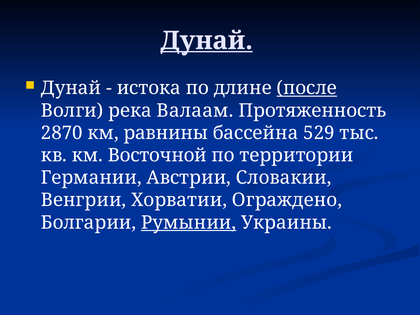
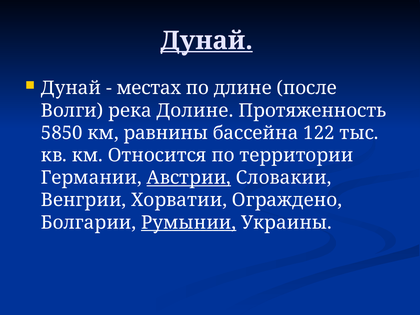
истока: истока -> местах
после underline: present -> none
Валаам: Валаам -> Долине
2870: 2870 -> 5850
529: 529 -> 122
Восточной: Восточной -> Относится
Австрии underline: none -> present
